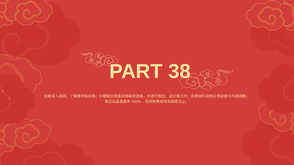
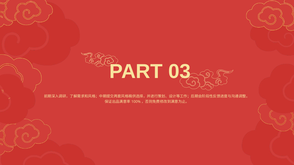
38: 38 -> 03
